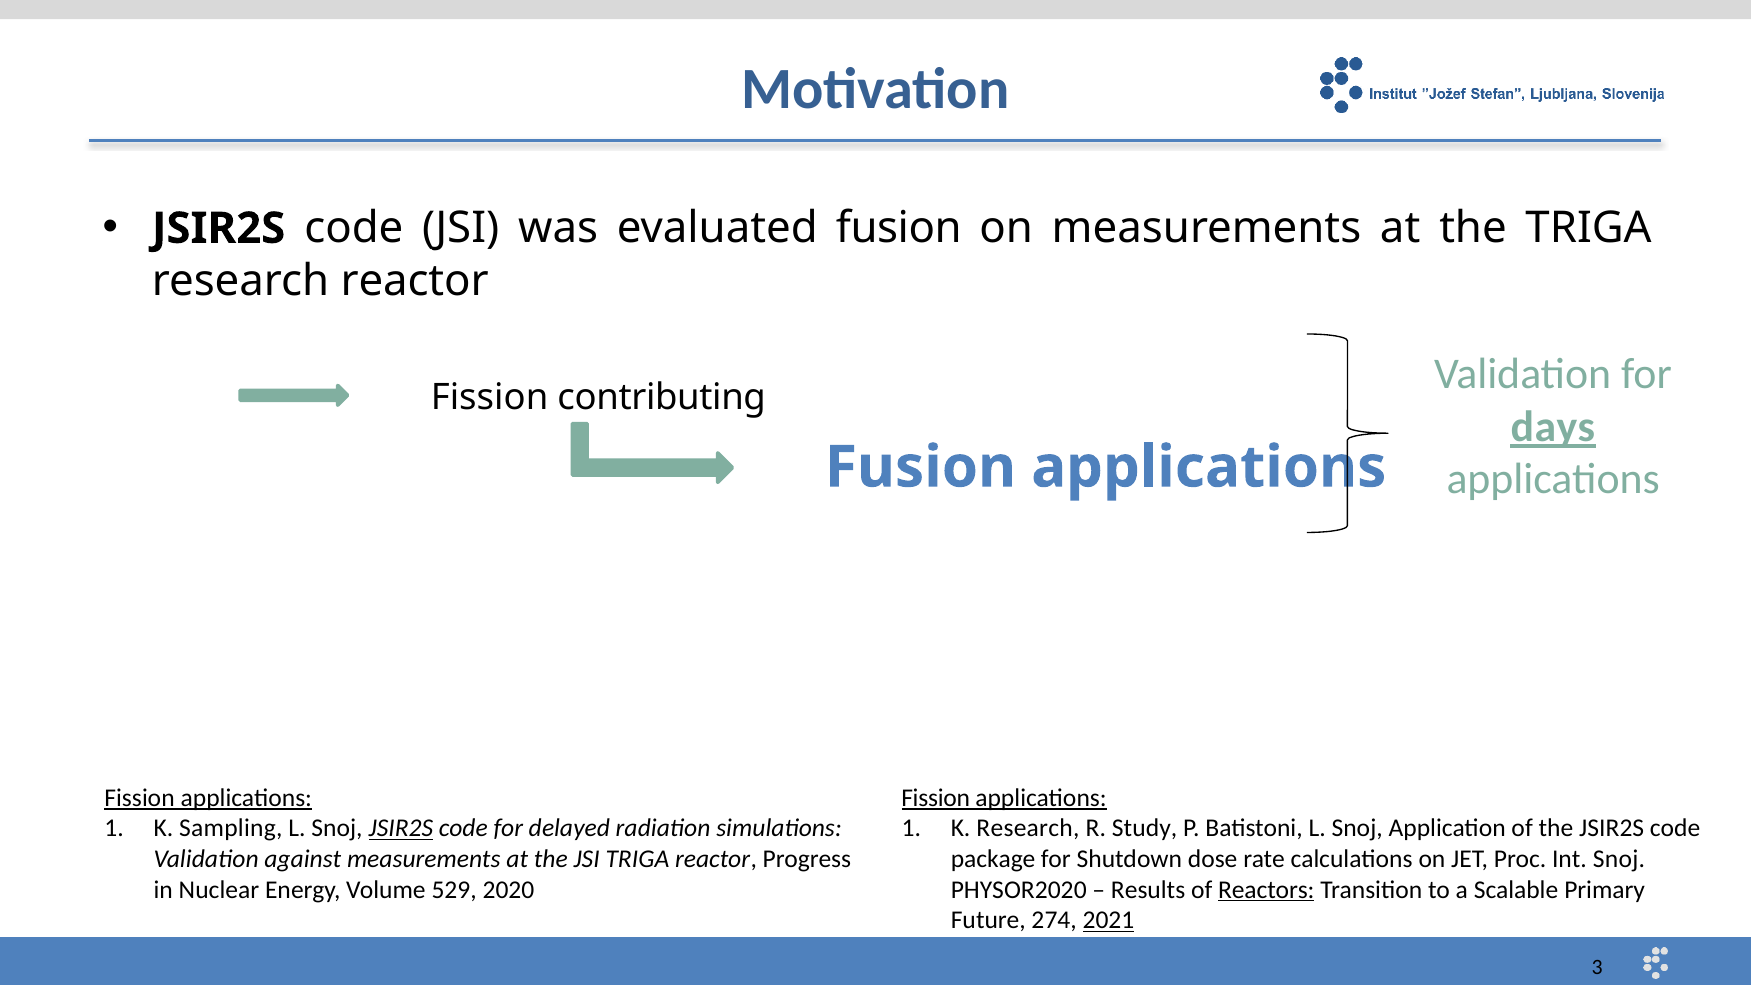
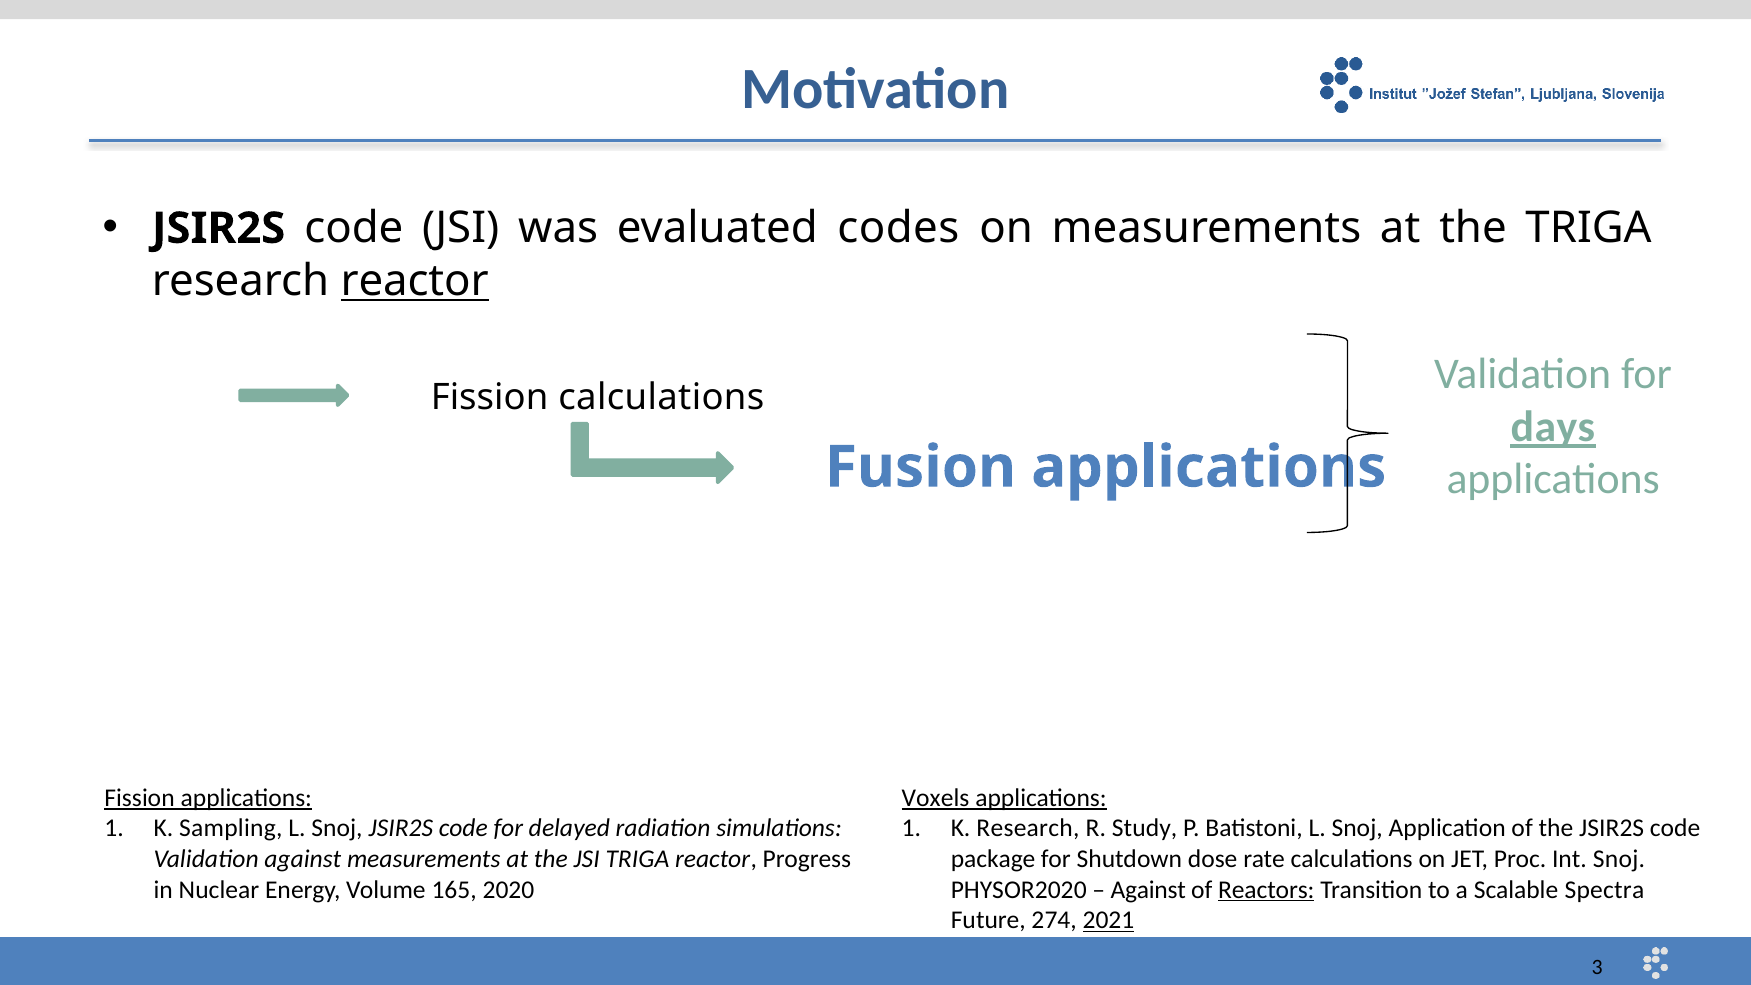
evaluated fusion: fusion -> codes
reactor at (415, 281) underline: none -> present
Fission contributing: contributing -> calculations
Fission at (936, 798): Fission -> Voxels
JSIR2S at (401, 828) underline: present -> none
529: 529 -> 165
Results at (1148, 890): Results -> Against
Primary: Primary -> Spectra
